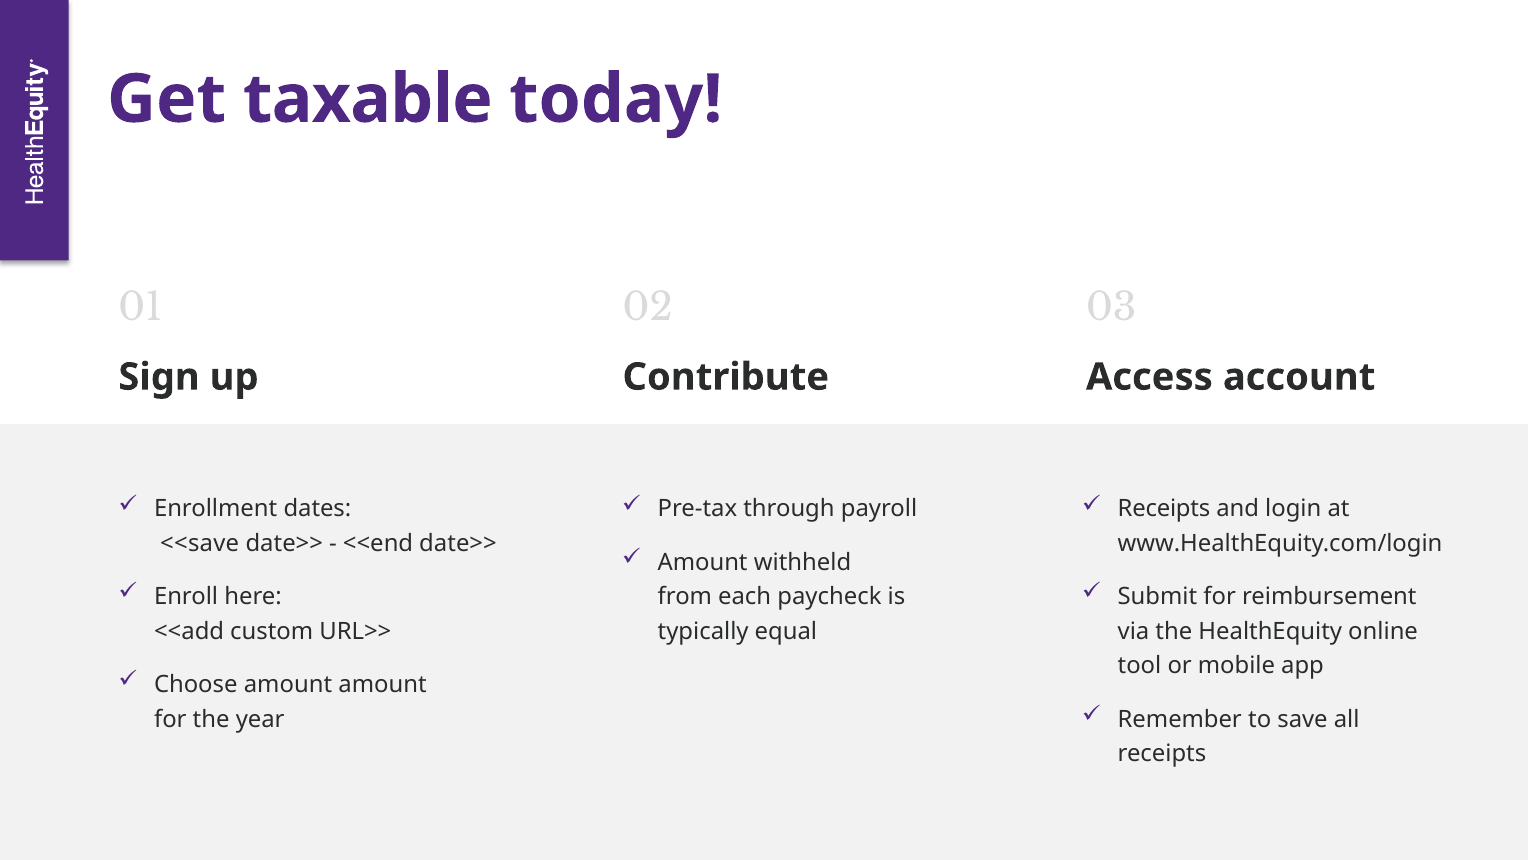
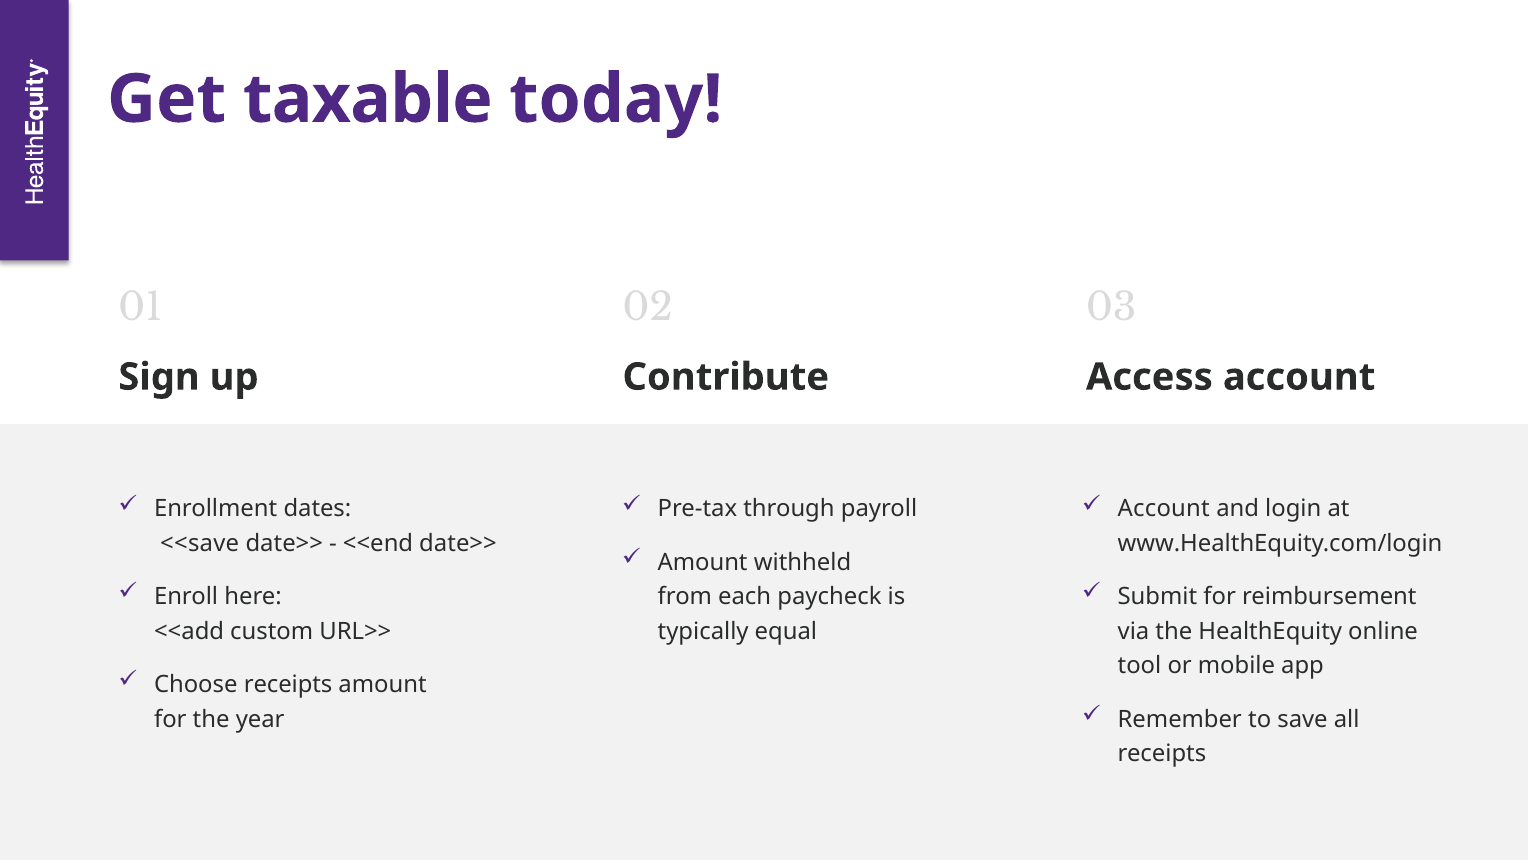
Receipts at (1164, 509): Receipts -> Account
Choose amount: amount -> receipts
